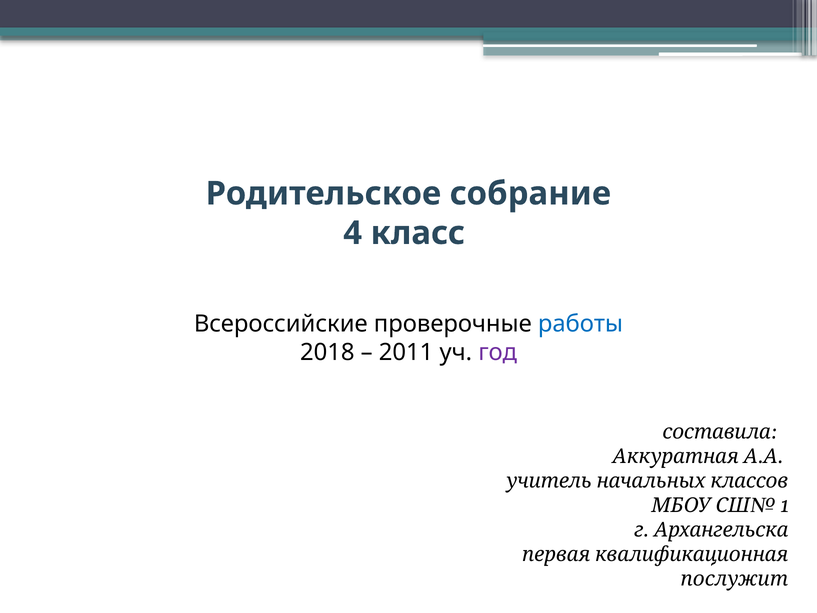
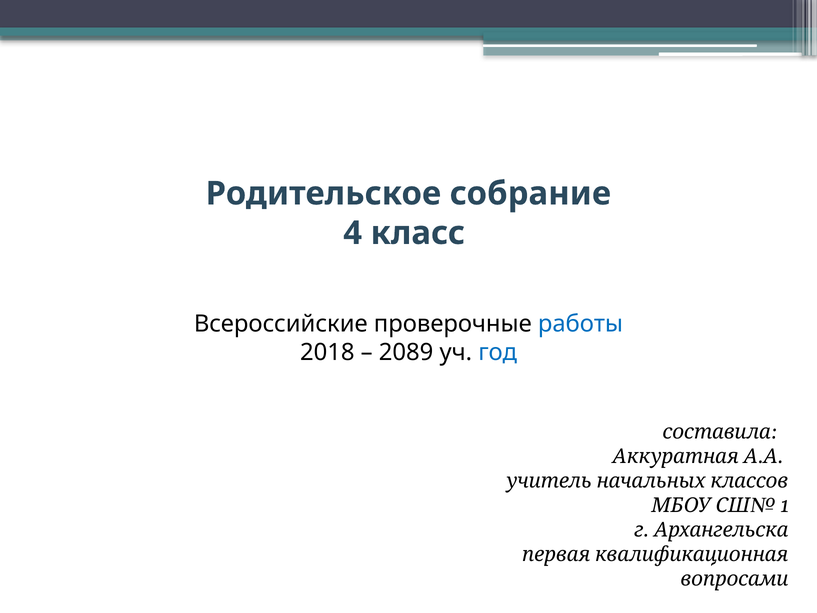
2011: 2011 -> 2089
год colour: purple -> blue
послужит: послужит -> вопросами
